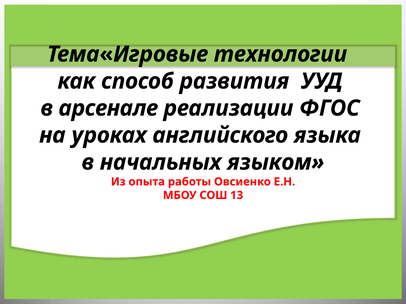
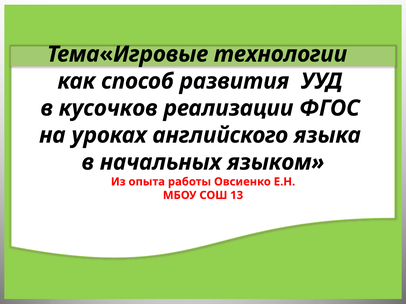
арсенале: арсенале -> кусочков
